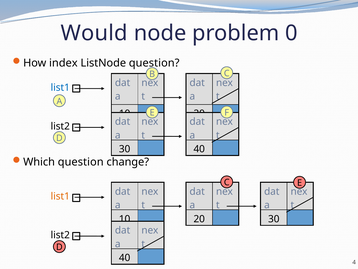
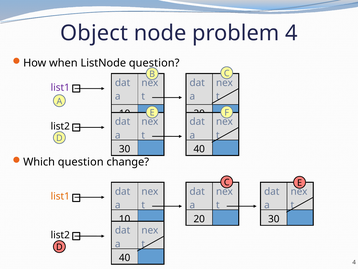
Would: Would -> Object
problem 0: 0 -> 4
index: index -> when
list1 at (60, 87) colour: blue -> purple
